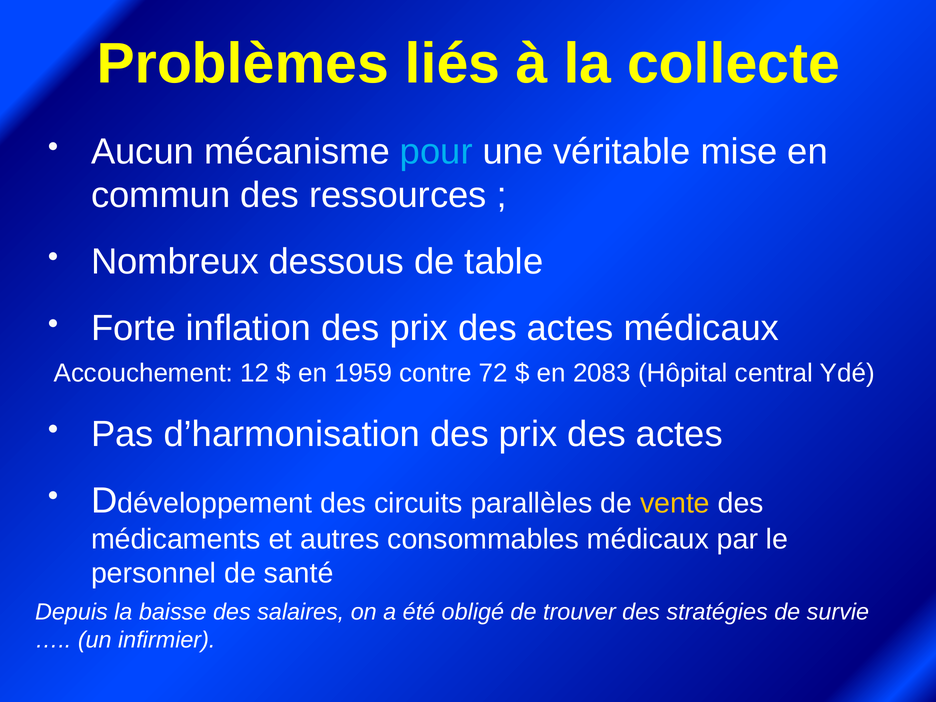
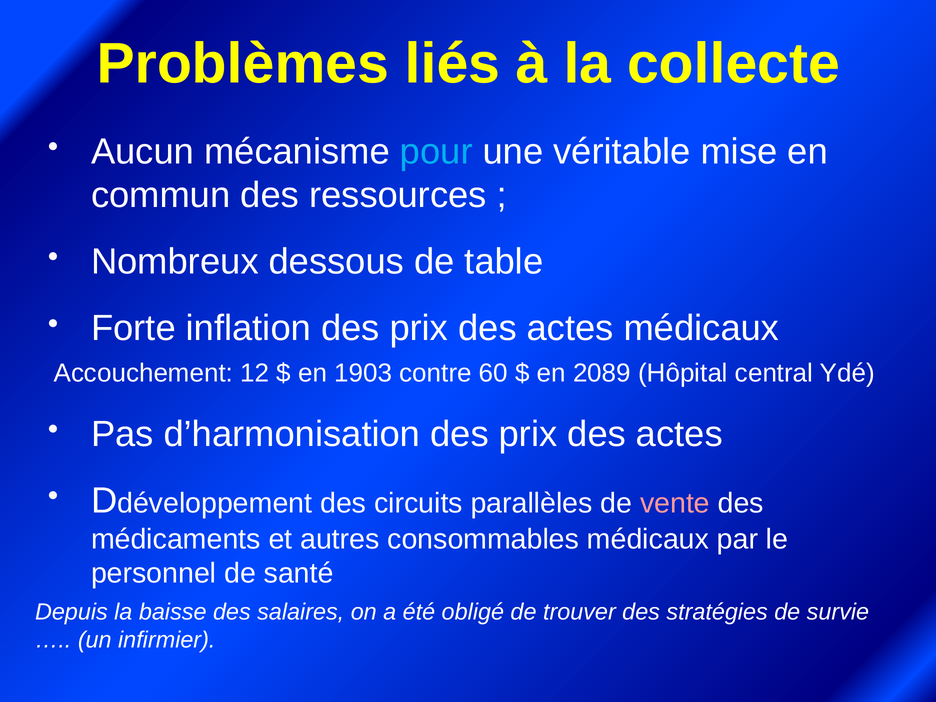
1959: 1959 -> 1903
72: 72 -> 60
2083: 2083 -> 2089
vente colour: yellow -> pink
